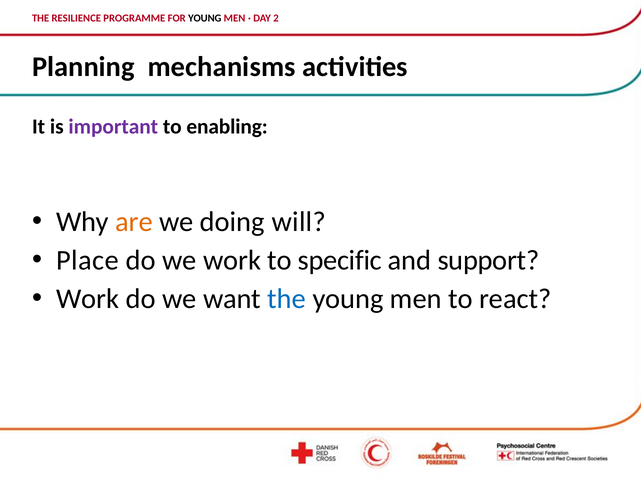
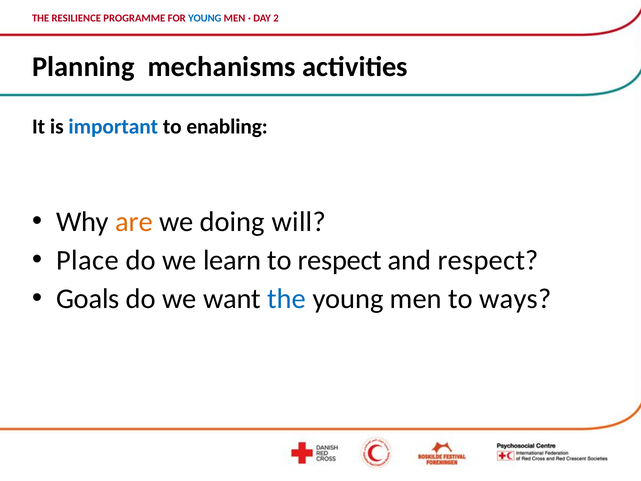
YOUNG at (205, 18) colour: black -> blue
important colour: purple -> blue
we work: work -> learn
to specific: specific -> respect
and support: support -> respect
Work at (88, 299): Work -> Goals
react: react -> ways
